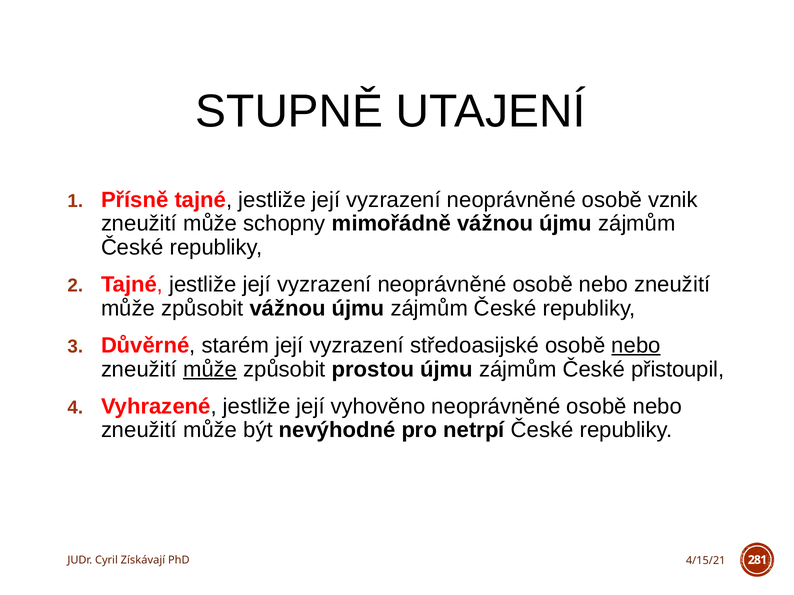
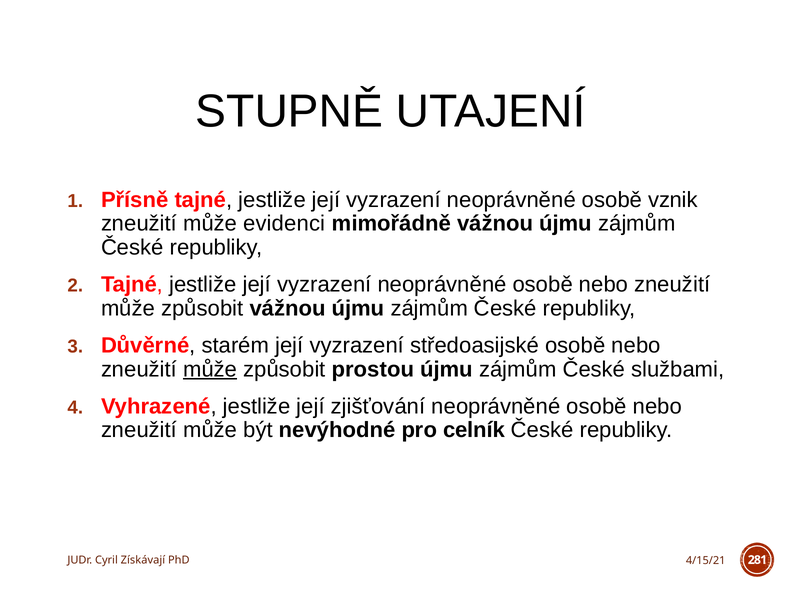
schopny: schopny -> evidenci
nebo at (636, 346) underline: present -> none
přistoupil: přistoupil -> službami
vyhověno: vyhověno -> zjišťování
netrpí: netrpí -> celník
